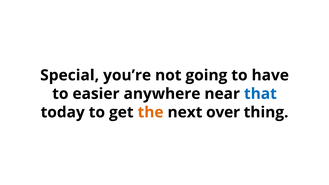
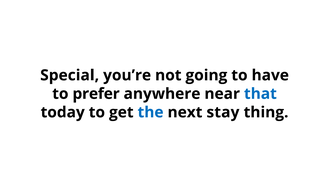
easier: easier -> prefer
the colour: orange -> blue
over: over -> stay
